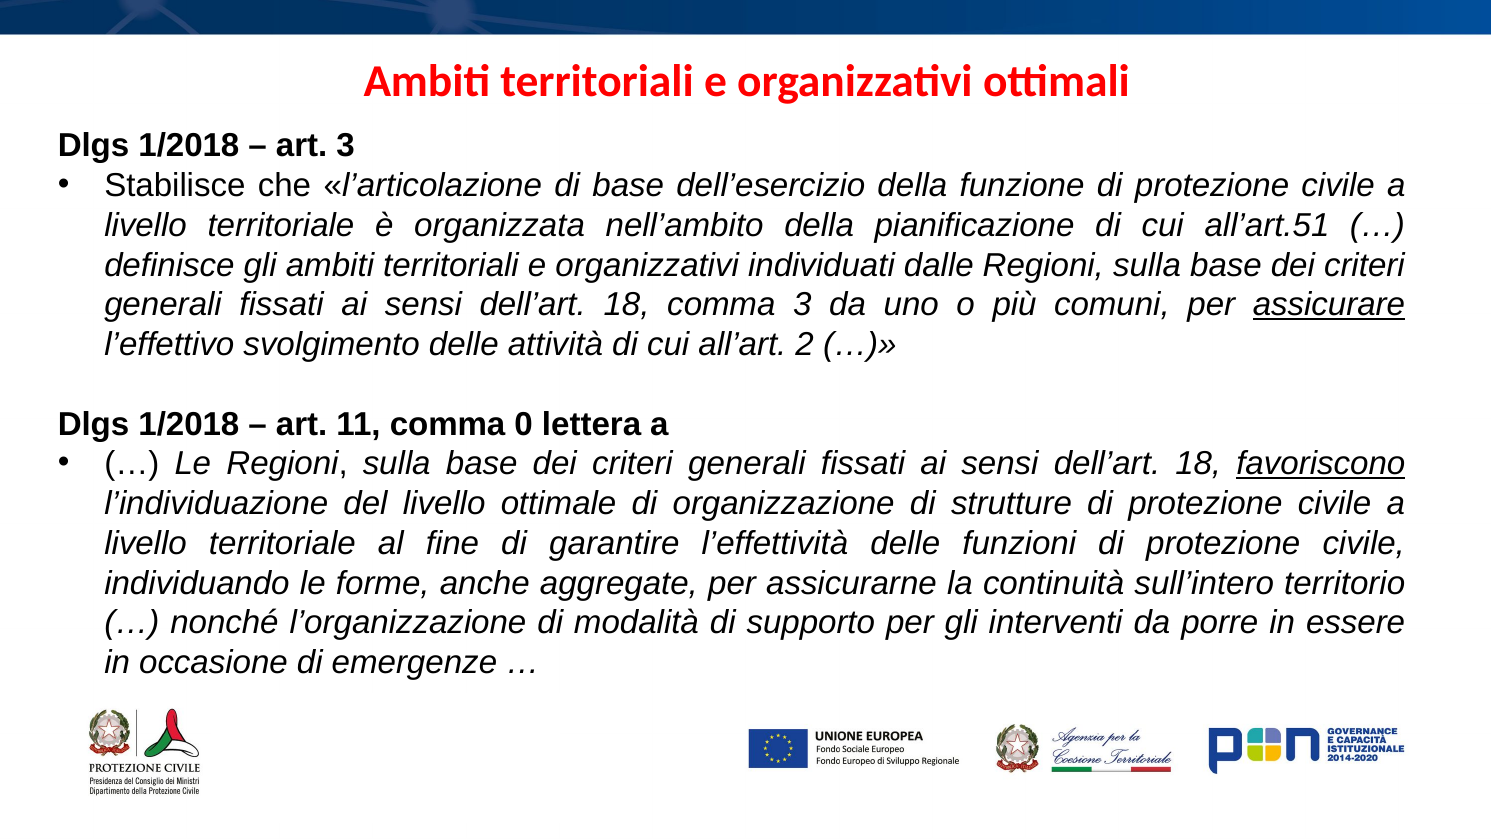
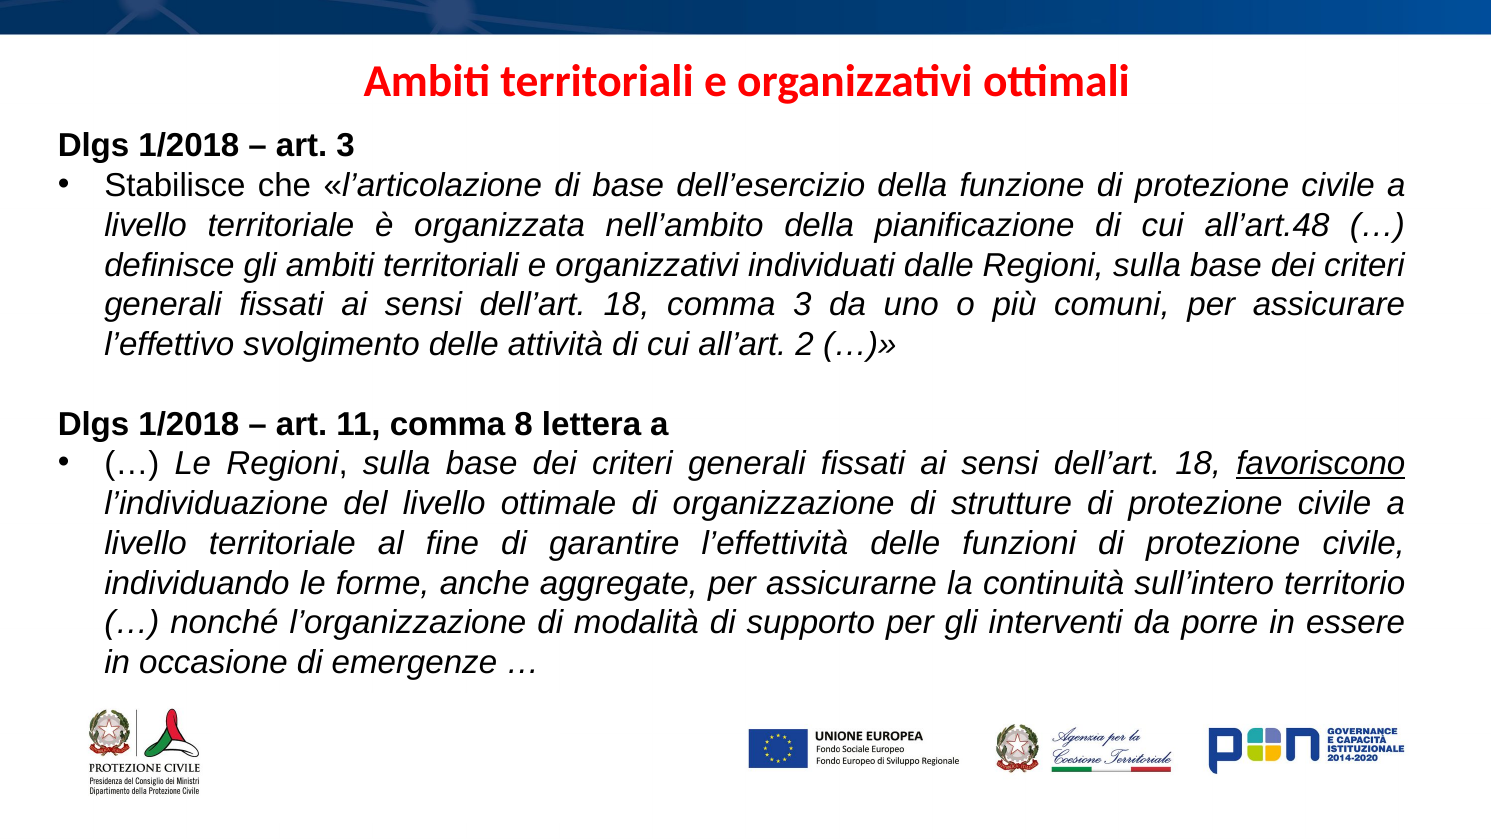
all’art.51: all’art.51 -> all’art.48
assicurare underline: present -> none
0: 0 -> 8
